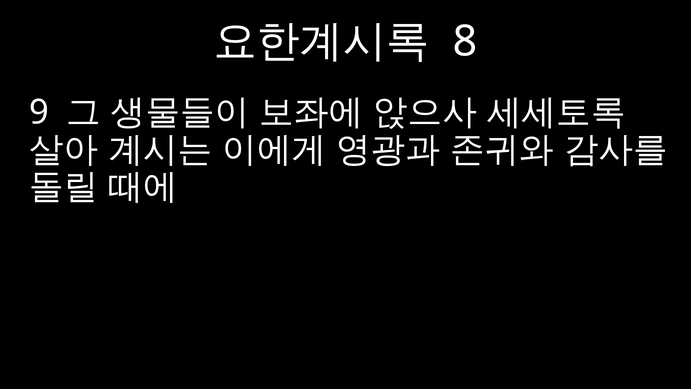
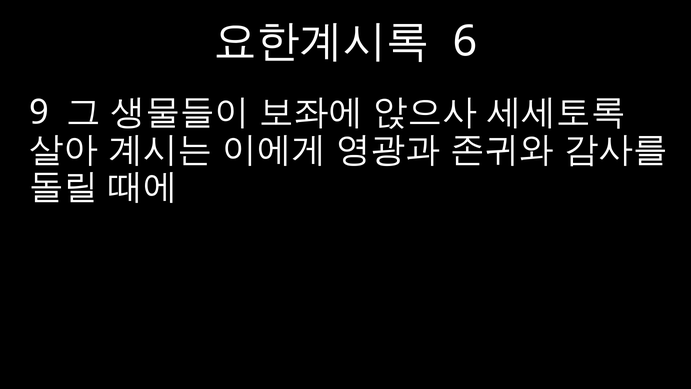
8: 8 -> 6
